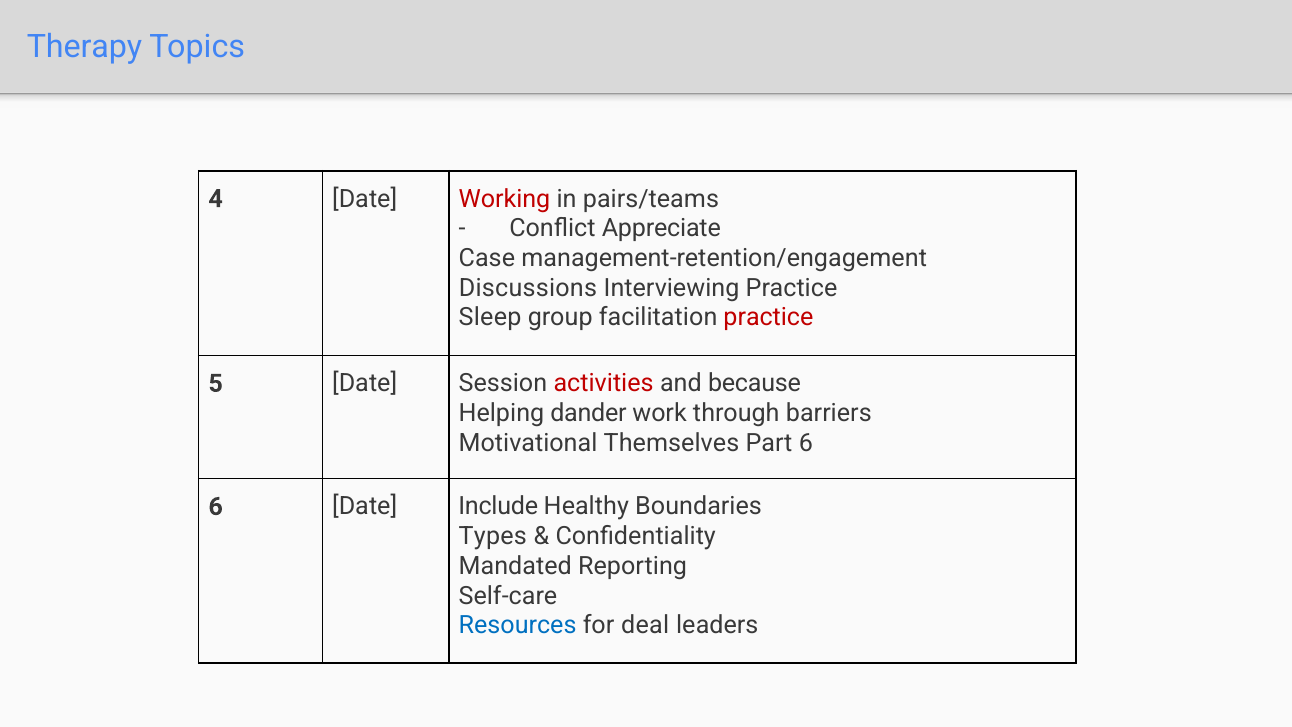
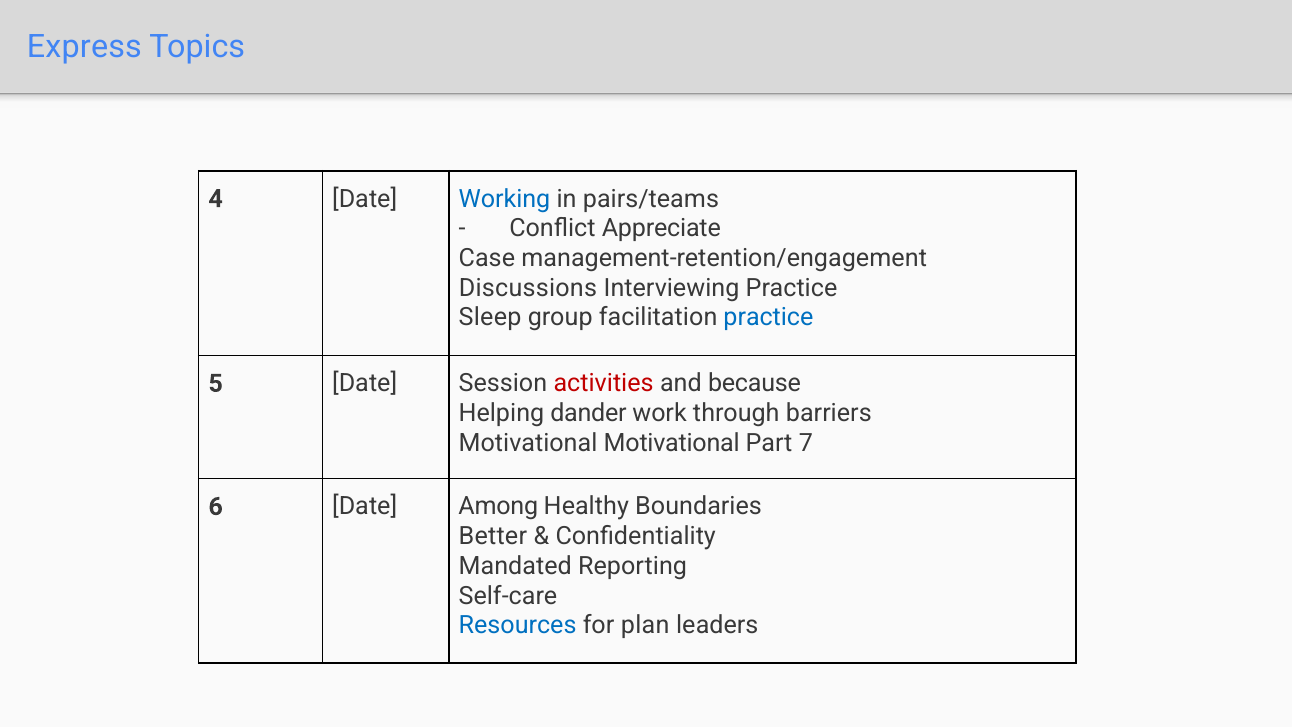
Therapy: Therapy -> Express
Working colour: red -> blue
practice at (768, 318) colour: red -> blue
Motivational Themselves: Themselves -> Motivational
Part 6: 6 -> 7
Include: Include -> Among
Types: Types -> Better
deal: deal -> plan
